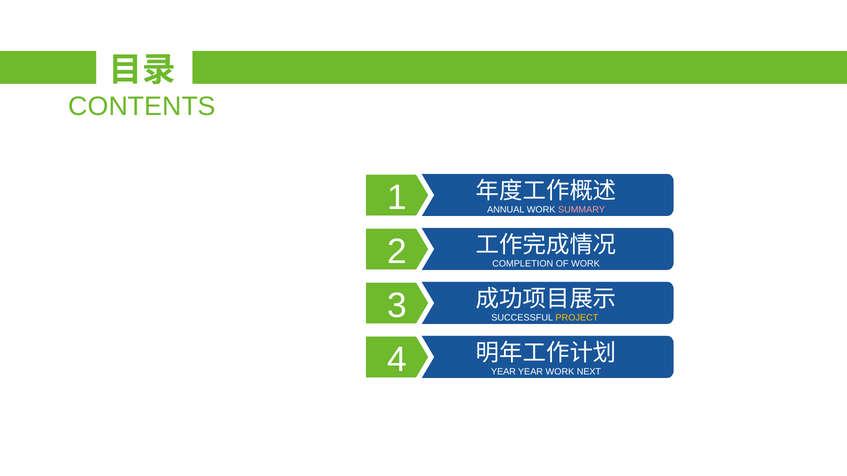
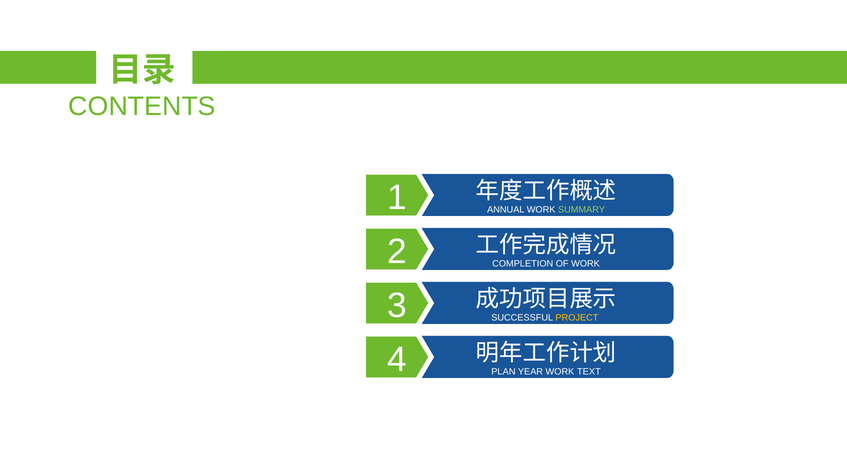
SUMMARY colour: pink -> light green
YEAR at (503, 372): YEAR -> PLAN
NEXT: NEXT -> TEXT
